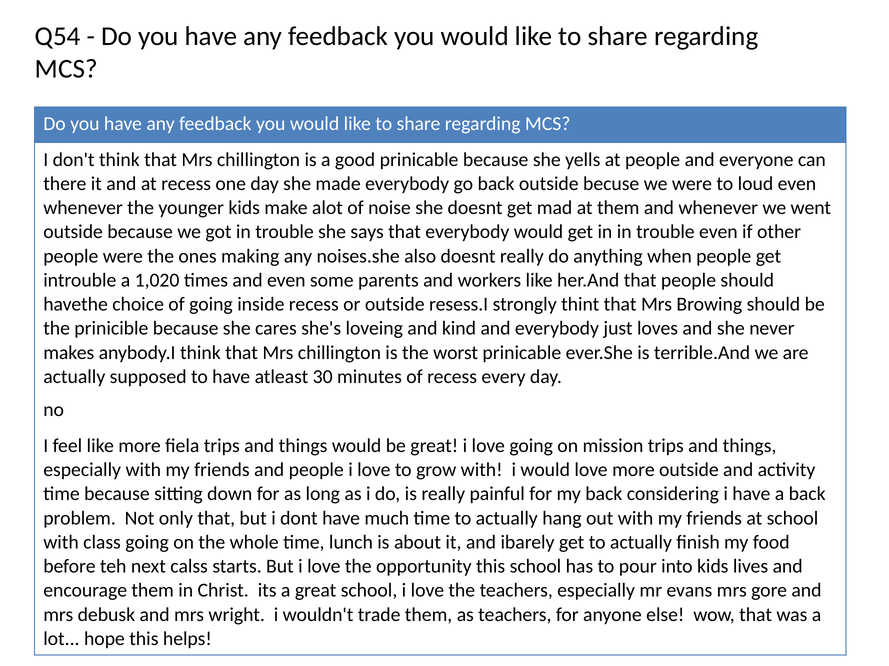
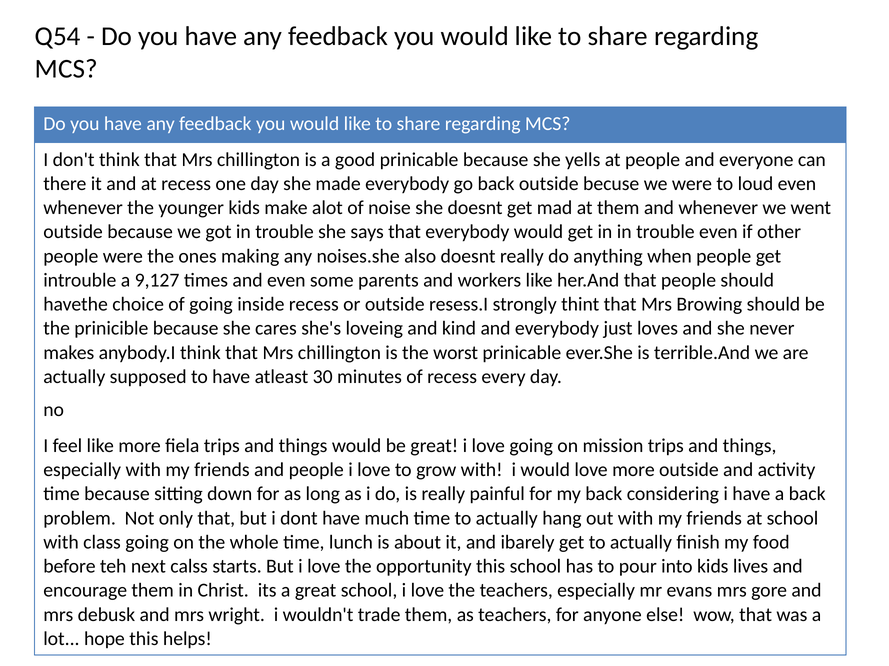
1,020: 1,020 -> 9,127
